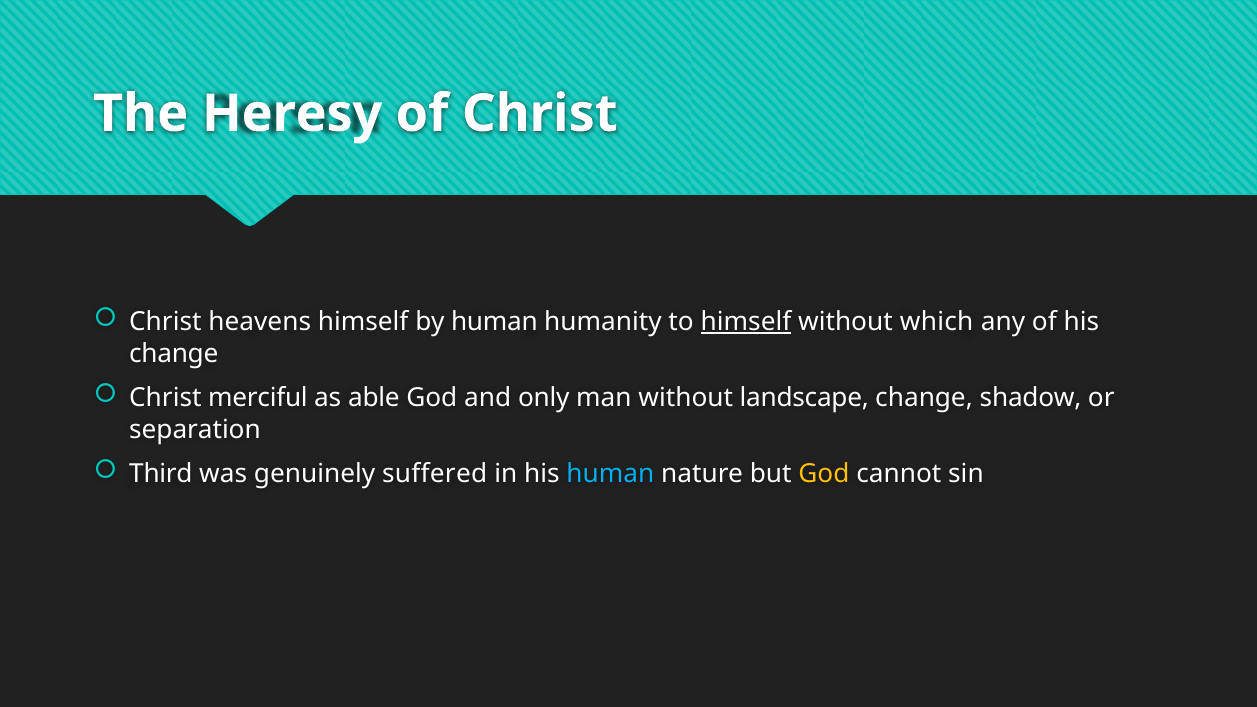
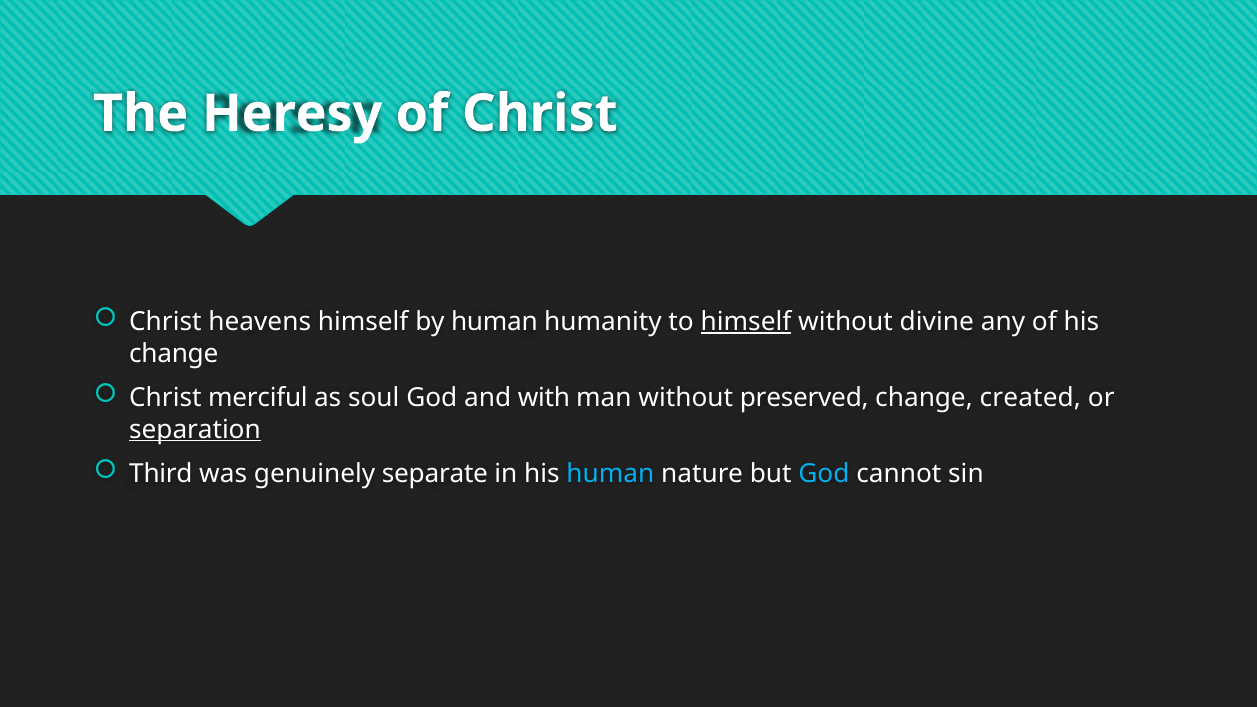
which: which -> divine
able: able -> soul
only: only -> with
landscape: landscape -> preserved
shadow: shadow -> created
separation underline: none -> present
suffered: suffered -> separate
God at (824, 474) colour: yellow -> light blue
